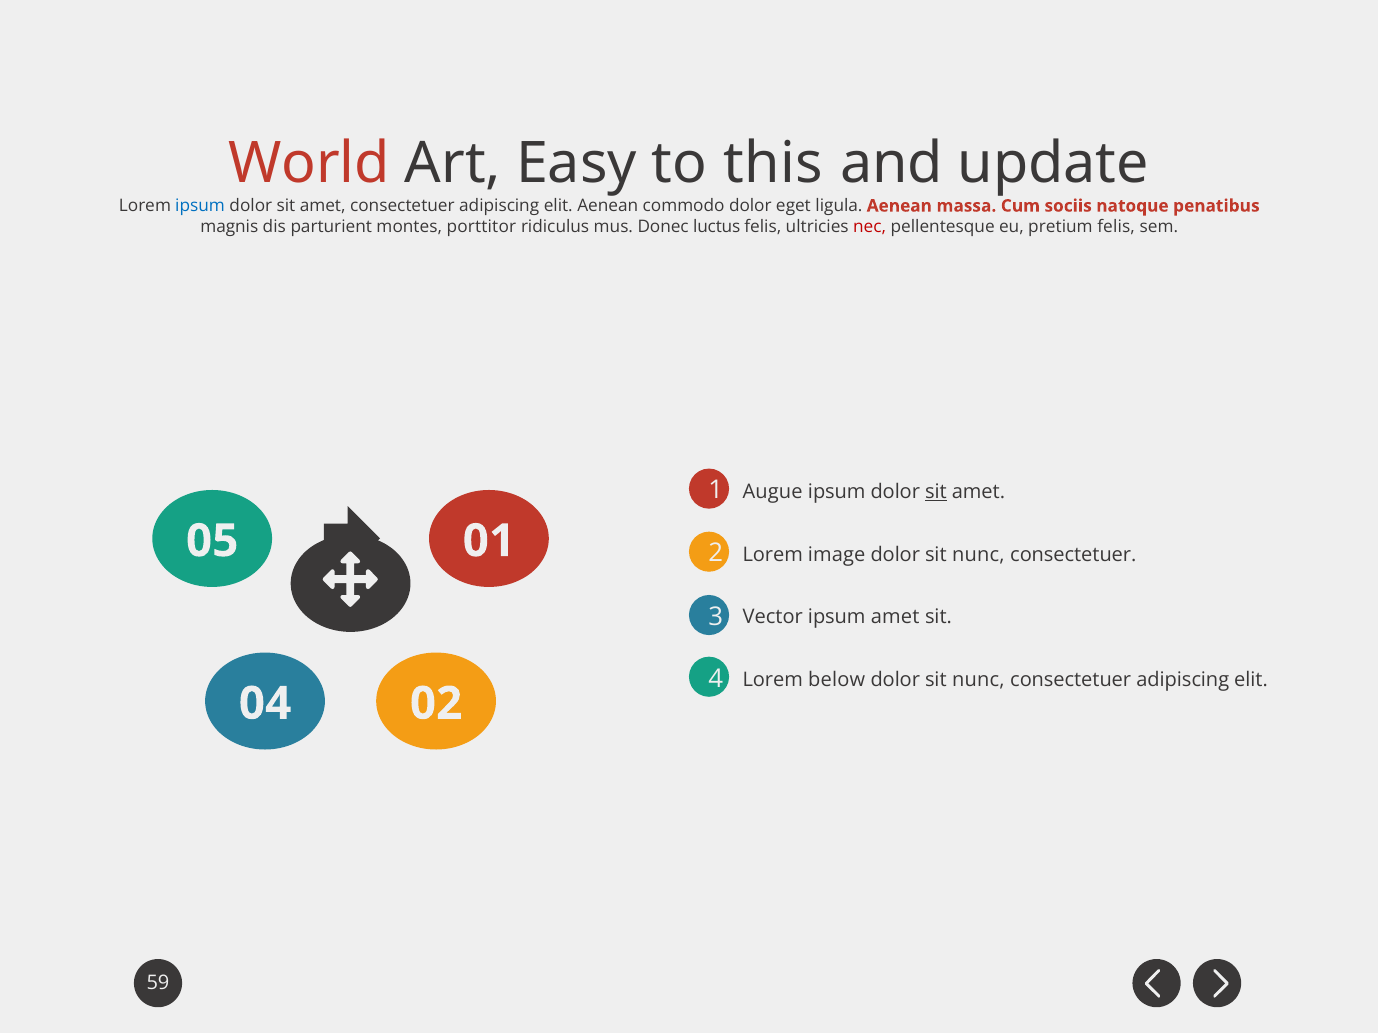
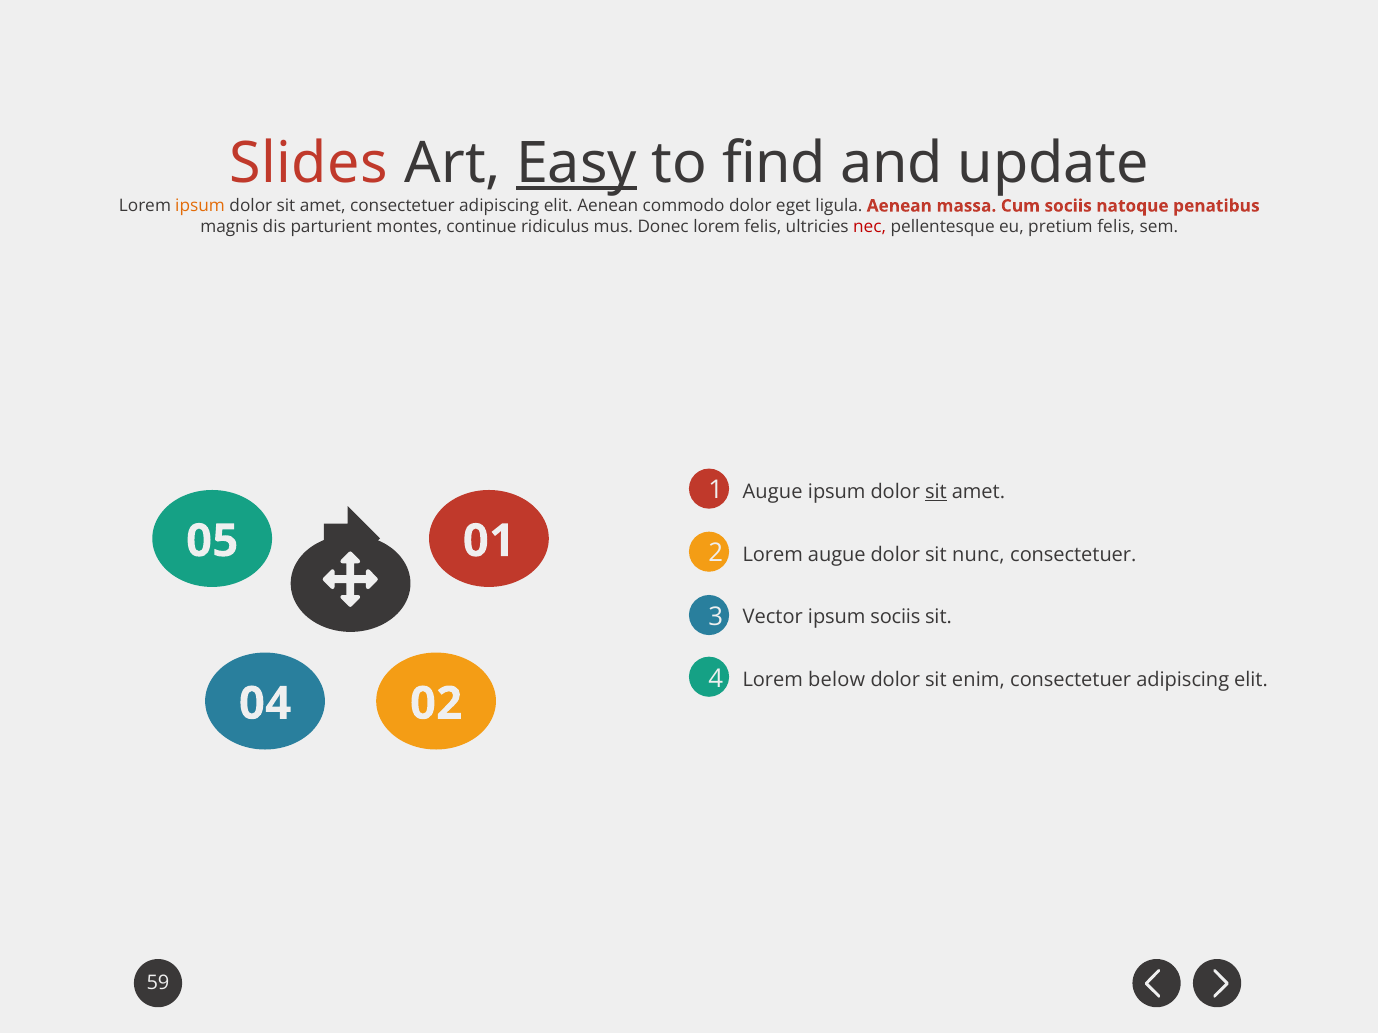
World: World -> Slides
Easy underline: none -> present
this: this -> find
ipsum at (200, 206) colour: blue -> orange
porttitor: porttitor -> continue
Donec luctus: luctus -> lorem
Lorem image: image -> augue
ipsum amet: amet -> sociis
nunc at (978, 680): nunc -> enim
